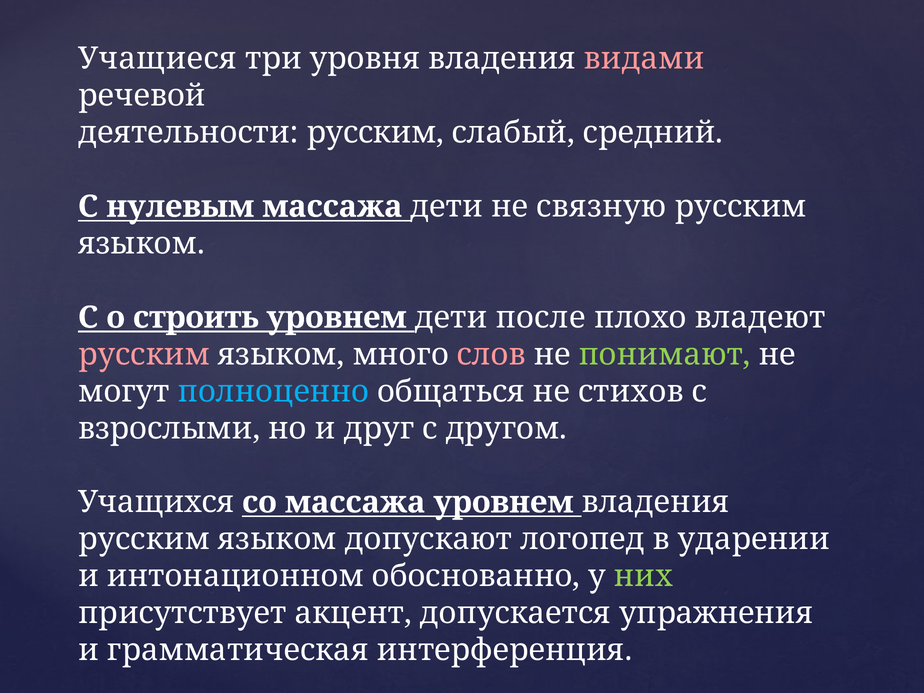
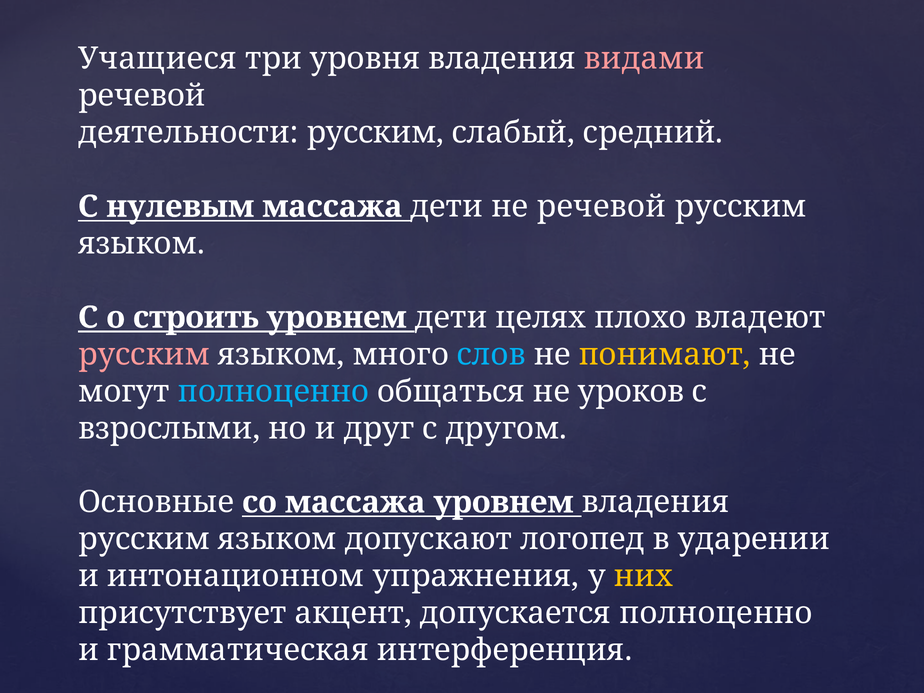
не связную: связную -> речевой
после: после -> целях
слов colour: pink -> light blue
понимают colour: light green -> yellow
стихов: стихов -> уроков
Учащихся: Учащихся -> Основные
обоснованно: обоснованно -> упражнения
них colour: light green -> yellow
допускается упражнения: упражнения -> полноценно
